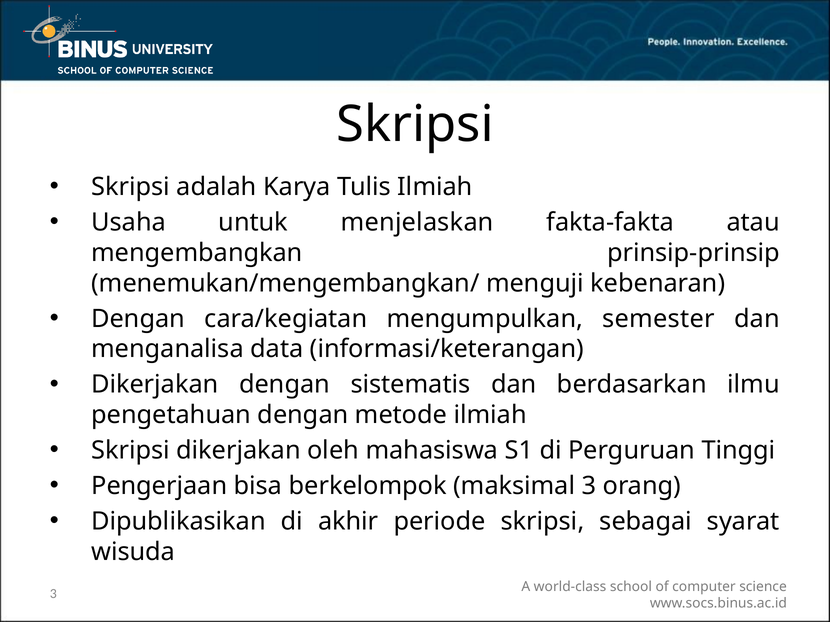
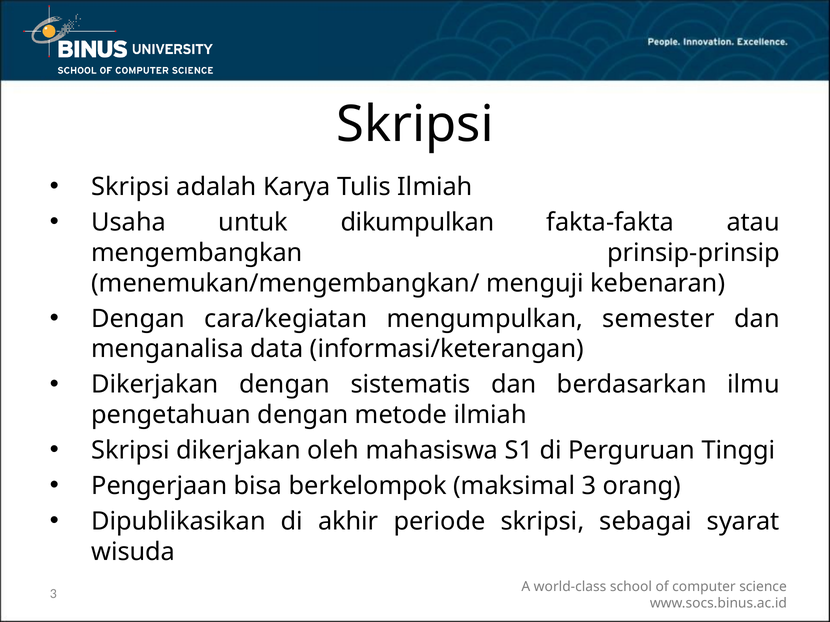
menjelaskan: menjelaskan -> dikumpulkan
